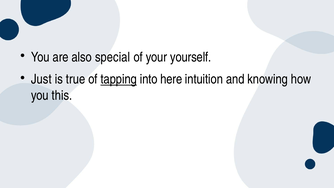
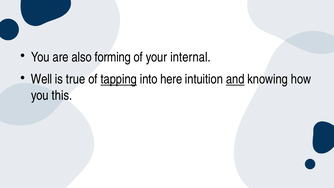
special: special -> forming
yourself: yourself -> internal
Just: Just -> Well
and underline: none -> present
